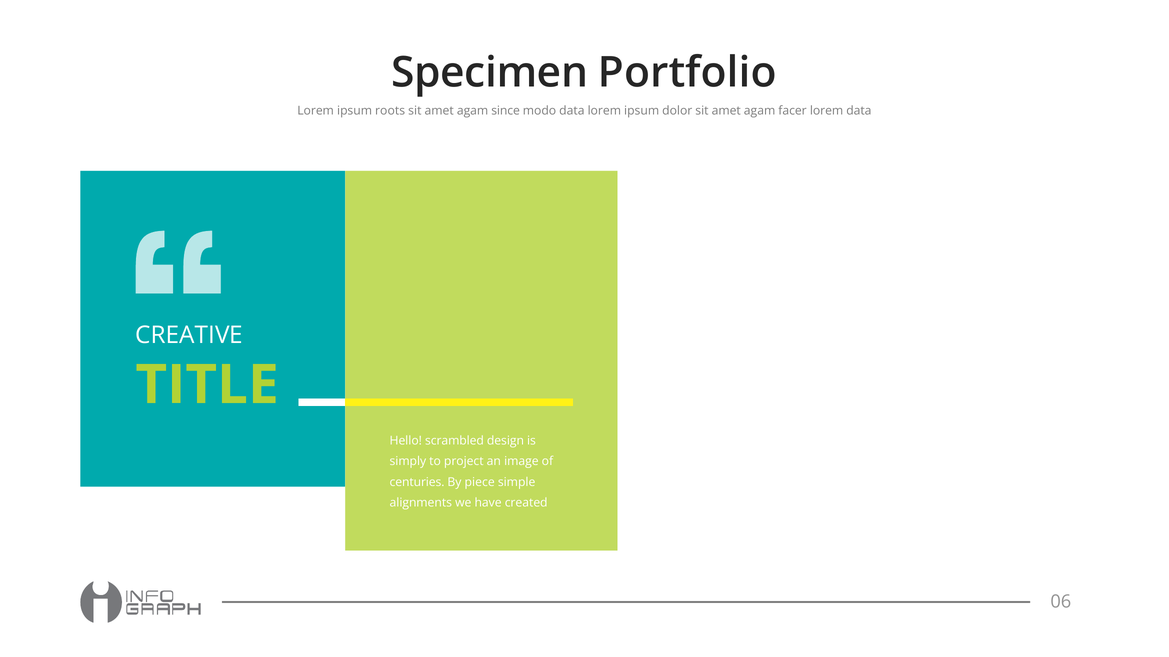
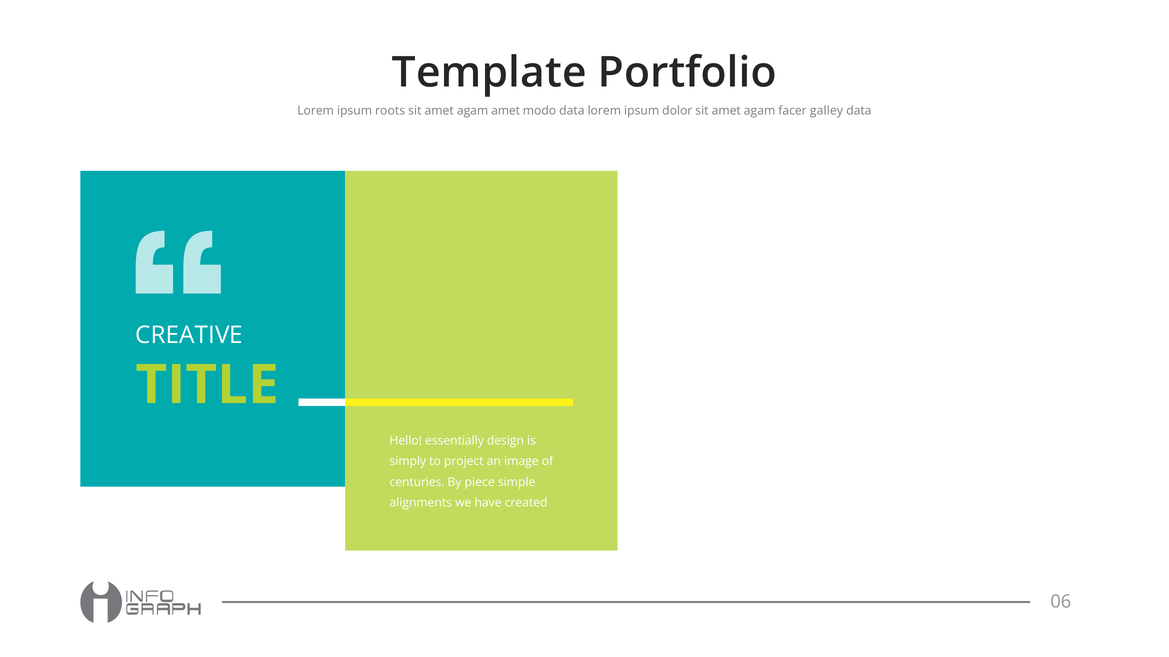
Specimen: Specimen -> Template
agam since: since -> amet
facer lorem: lorem -> galley
scrambled: scrambled -> essentially
